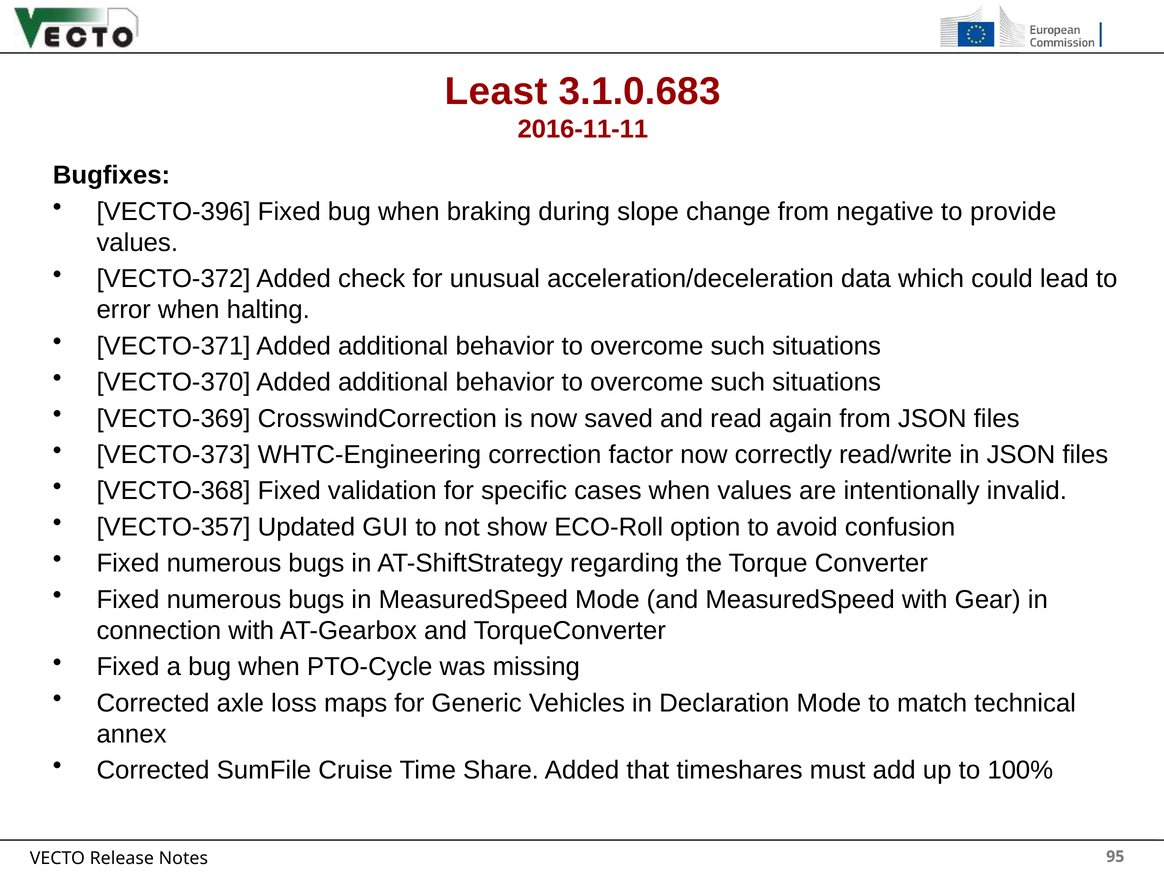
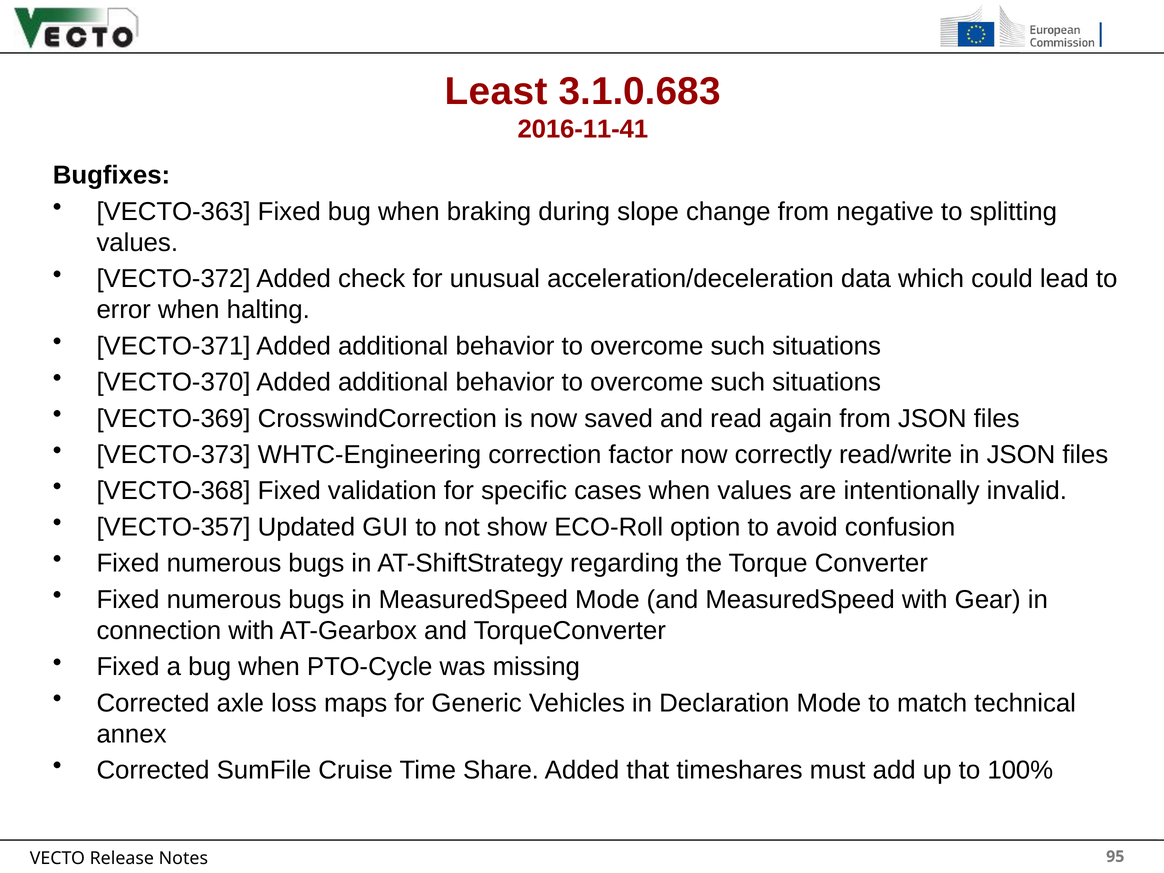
2016-11-11: 2016-11-11 -> 2016-11-41
VECTO-396: VECTO-396 -> VECTO-363
provide: provide -> splitting
